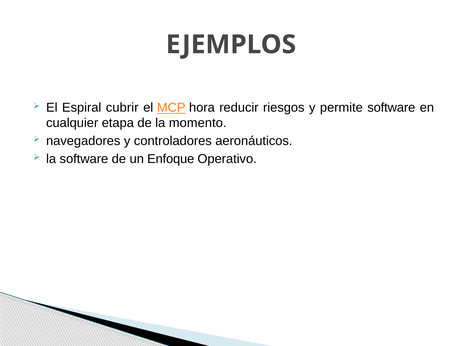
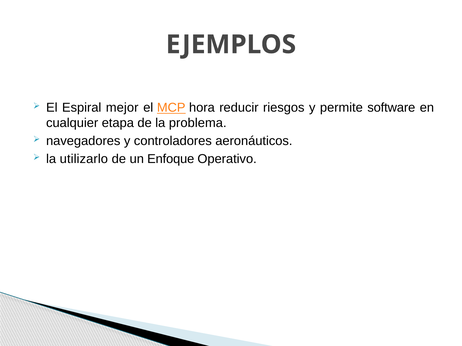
cubrir: cubrir -> mejor
momento: momento -> problema
la software: software -> utilizarlo
